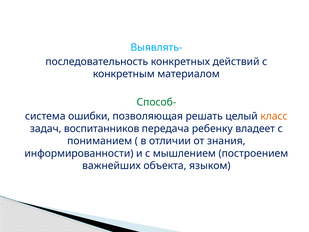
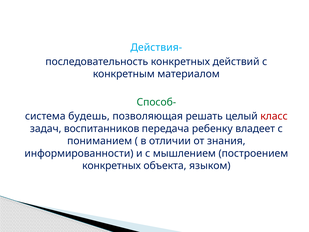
Выявлять-: Выявлять- -> Действия-
ошибки: ошибки -> будешь
класс colour: orange -> red
важнейших at (111, 166): важнейших -> конкретных
